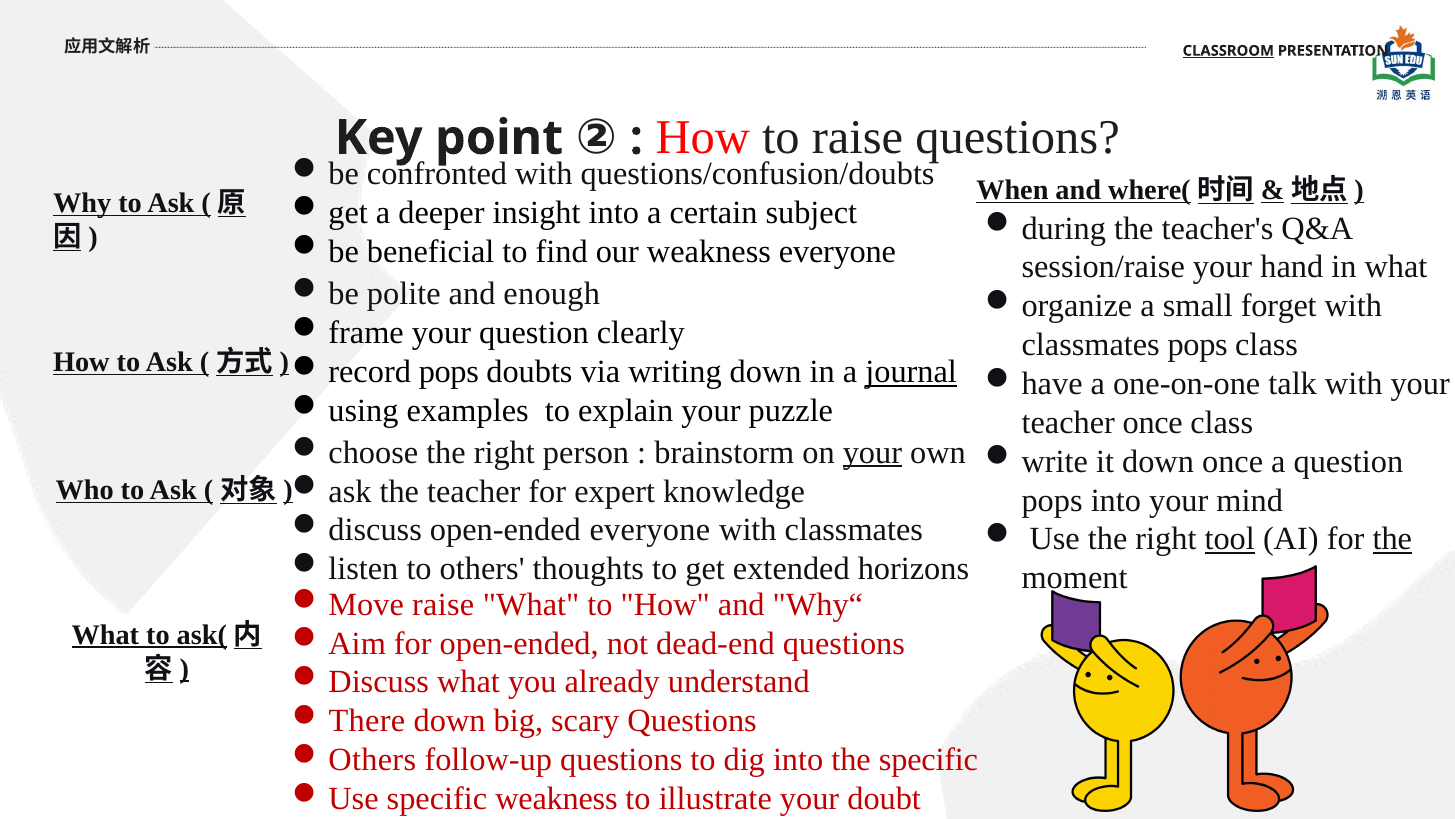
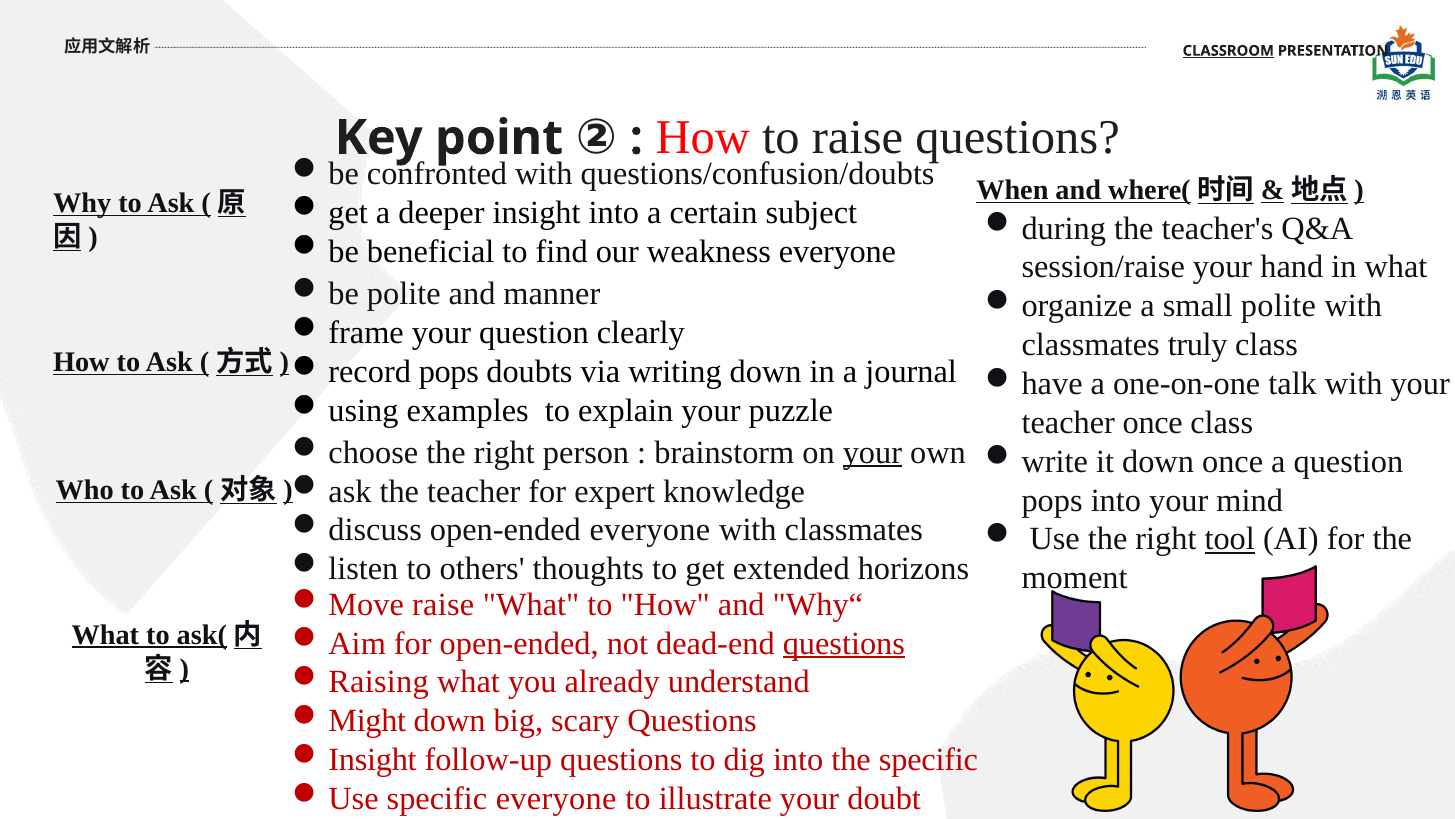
enough: enough -> manner
small forget: forget -> polite
classmates pops: pops -> truly
journal underline: present -> none
the at (1392, 539) underline: present -> none
questions at (844, 643) underline: none -> present
Discuss at (379, 682): Discuss -> Raising
There: There -> Might
Others at (372, 759): Others -> Insight
specific weakness: weakness -> everyone
